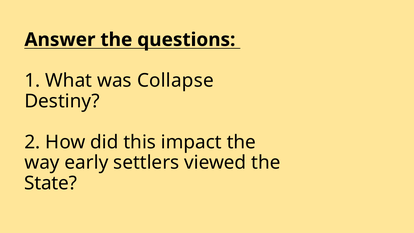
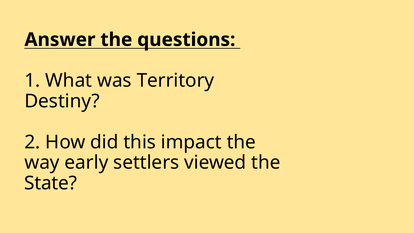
Collapse: Collapse -> Territory
